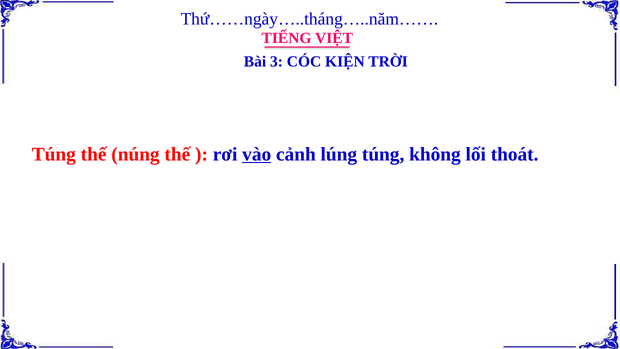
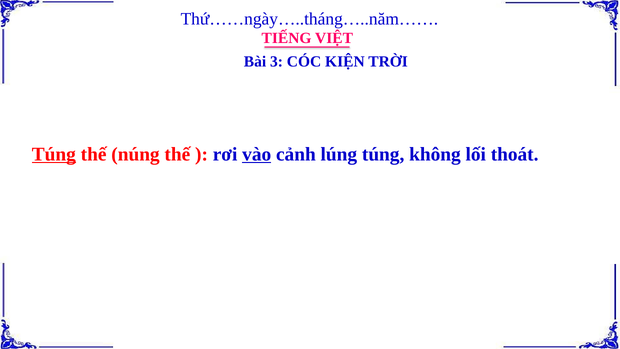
Túng at (54, 154) underline: none -> present
